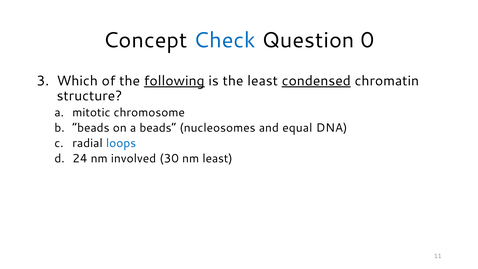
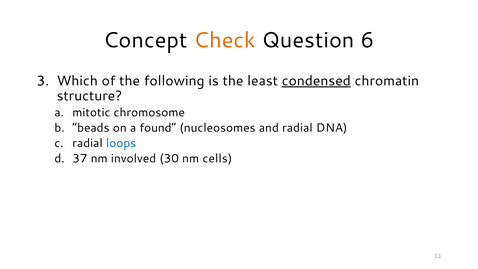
Check colour: blue -> orange
0: 0 -> 6
following underline: present -> none
a beads: beads -> found
and equal: equal -> radial
24: 24 -> 37
nm least: least -> cells
